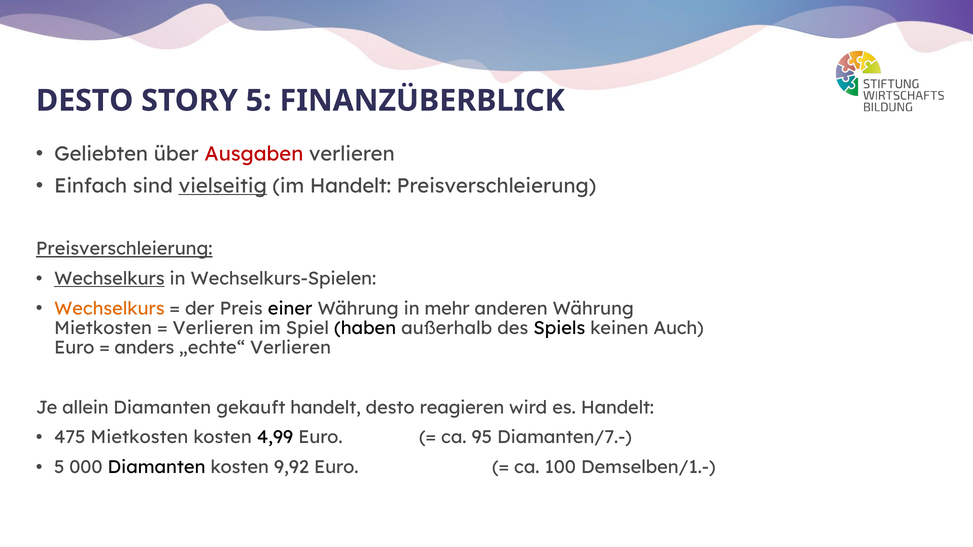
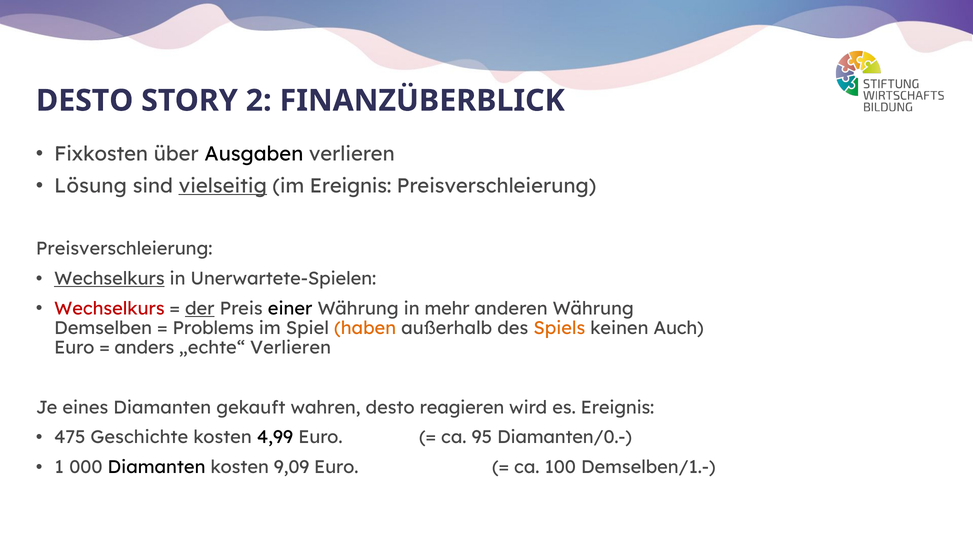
STORY 5: 5 -> 2
Geliebten: Geliebten -> Fixkosten
Ausgaben colour: red -> black
Einfach: Einfach -> Lösung
im Handelt: Handelt -> Ereignis
Preisverschleierung at (124, 249) underline: present -> none
Wechselkurs-Spielen: Wechselkurs-Spielen -> Unerwartete-Spielen
Wechselkurs at (109, 309) colour: orange -> red
der underline: none -> present
Mietkosten at (103, 328): Mietkosten -> Demselben
Verlieren at (213, 328): Verlieren -> Problems
haben colour: black -> orange
Spiels colour: black -> orange
allein: allein -> eines
gekauft handelt: handelt -> wahren
es Handelt: Handelt -> Ereignis
475 Mietkosten: Mietkosten -> Geschichte
Diamanten/7.-: Diamanten/7.- -> Diamanten/0.-
5 at (59, 468): 5 -> 1
9,92: 9,92 -> 9,09
